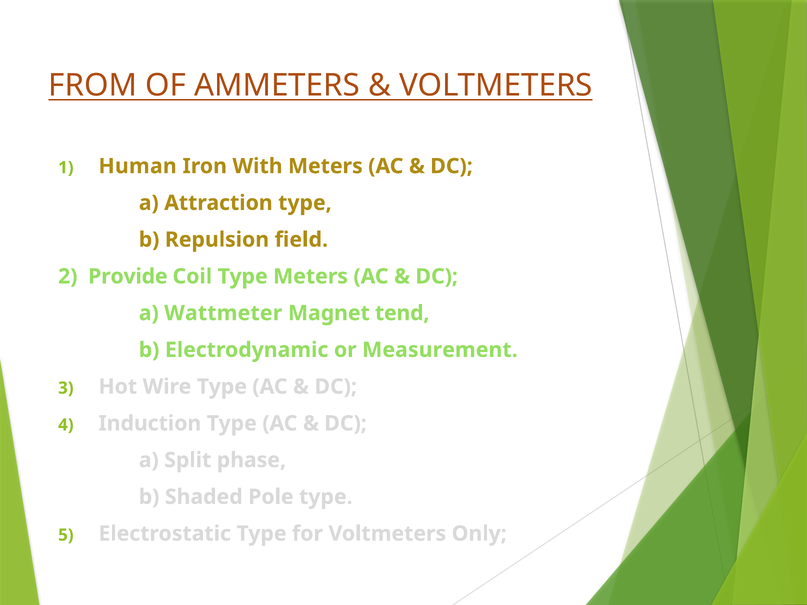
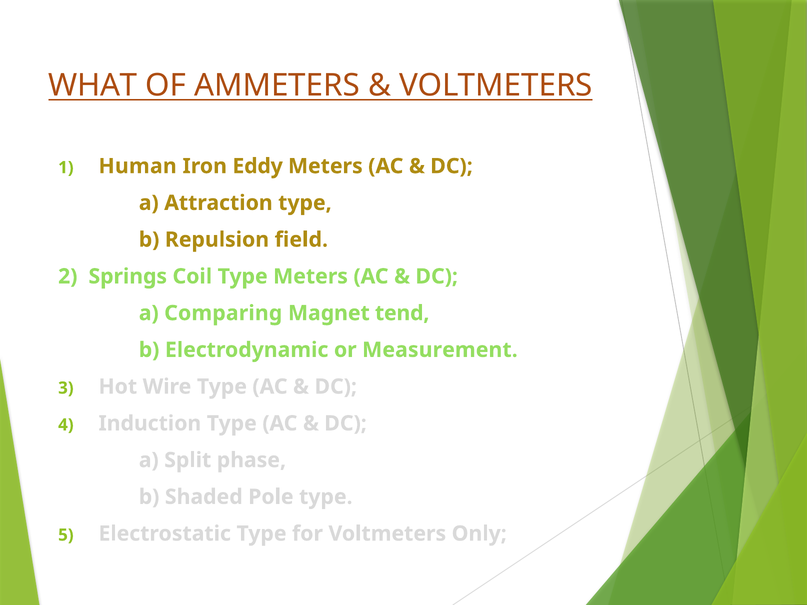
FROM: FROM -> WHAT
With: With -> Eddy
Provide: Provide -> Springs
Wattmeter: Wattmeter -> Comparing
